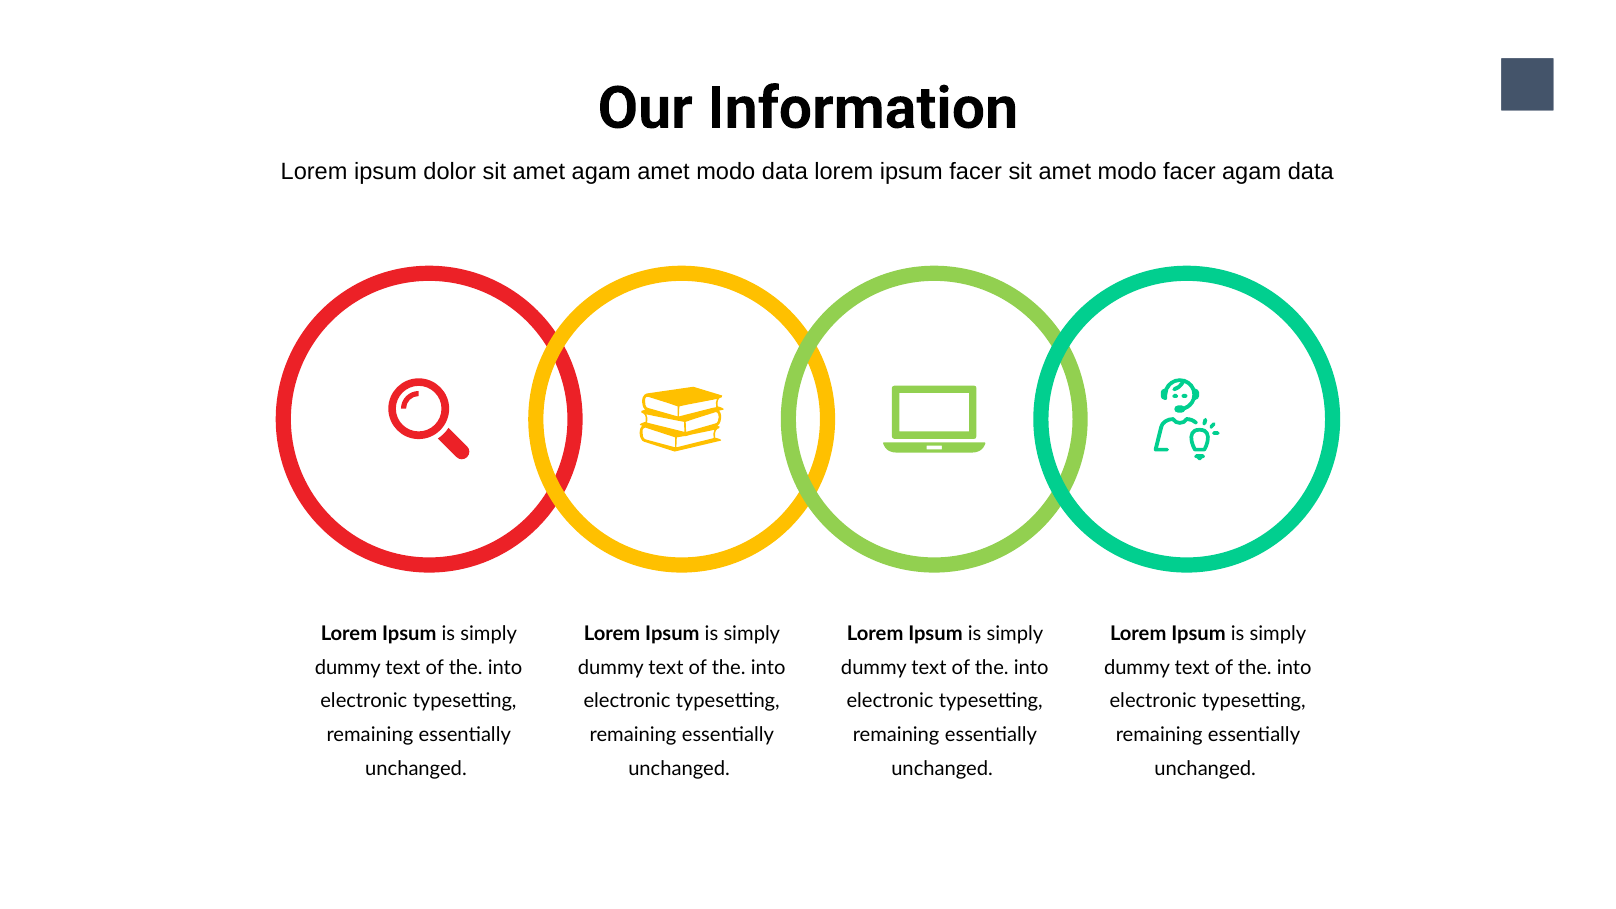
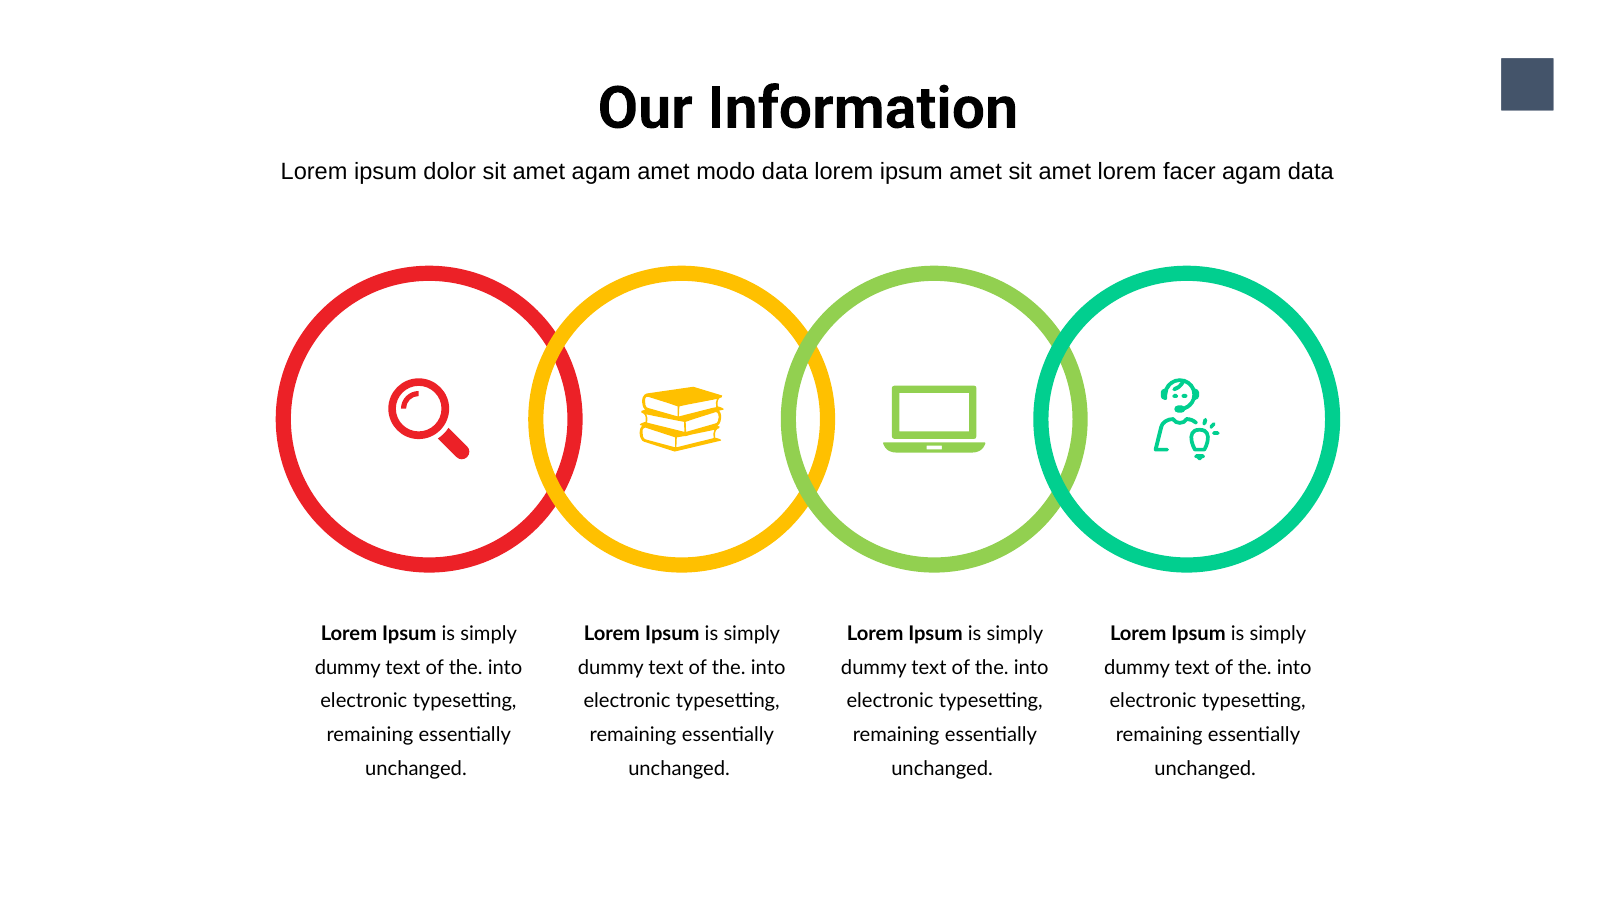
ipsum facer: facer -> amet
sit amet modo: modo -> lorem
